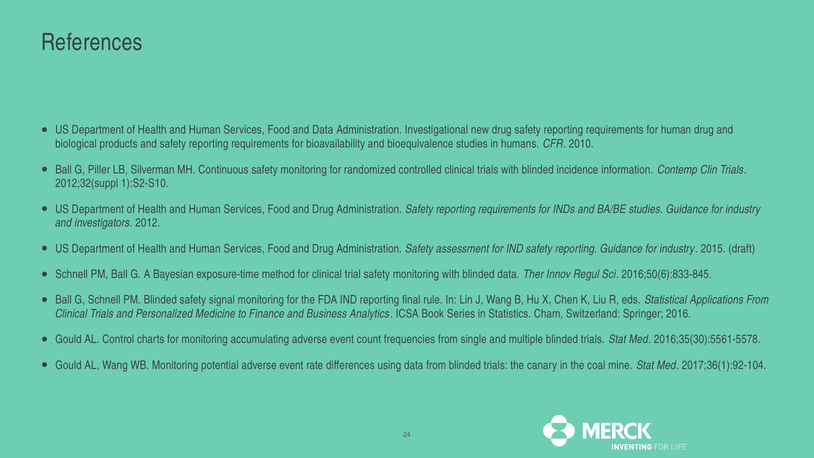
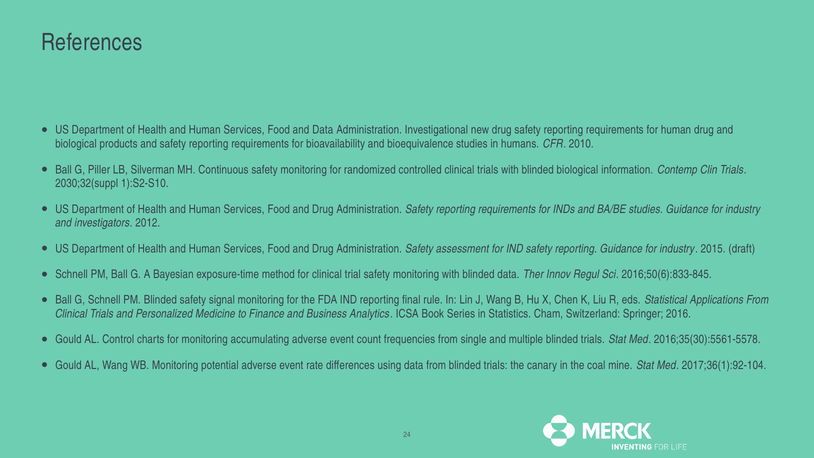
blinded incidence: incidence -> biological
2012;32(suppl: 2012;32(suppl -> 2030;32(suppl
